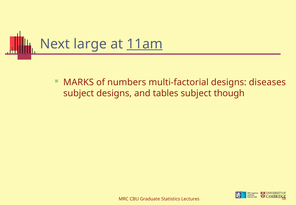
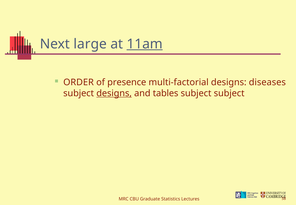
MARKS: MARKS -> ORDER
numbers: numbers -> presence
designs at (114, 93) underline: none -> present
subject though: though -> subject
